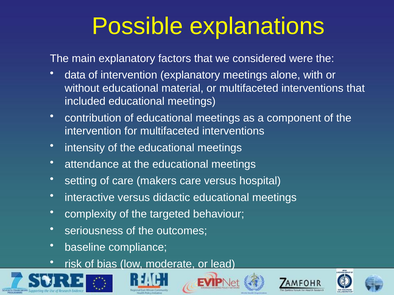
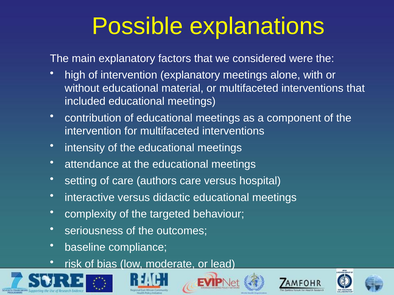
data: data -> high
makers: makers -> authors
